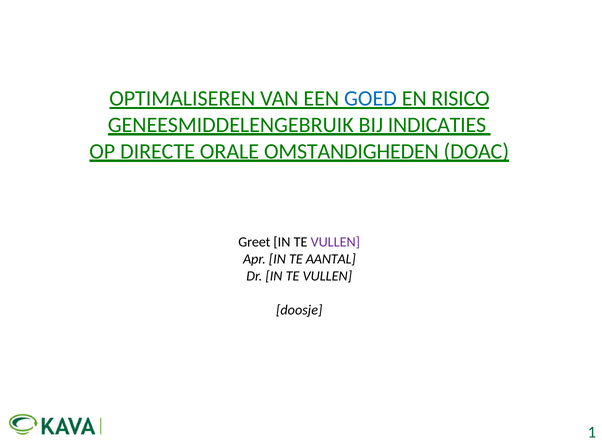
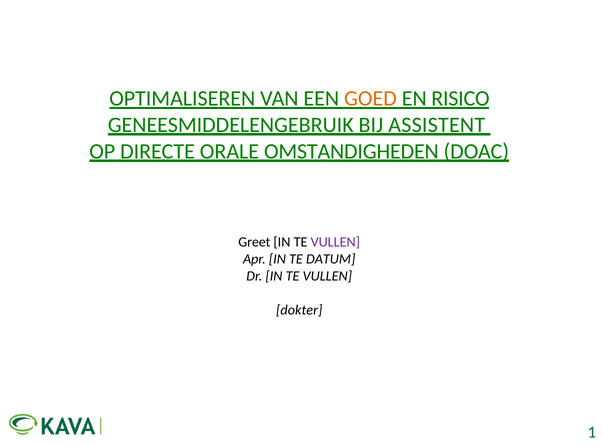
GOED colour: blue -> orange
INDICATIES: INDICATIES -> ASSISTENT
AANTAL: AANTAL -> DATUM
doosje: doosje -> dokter
